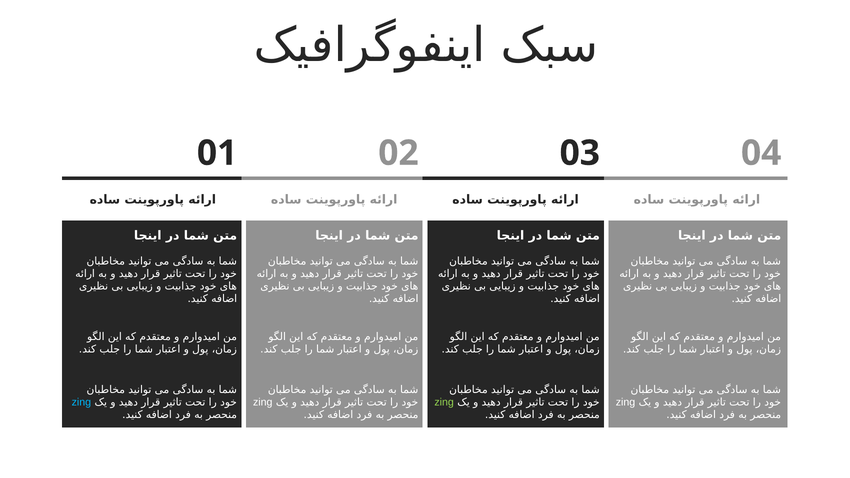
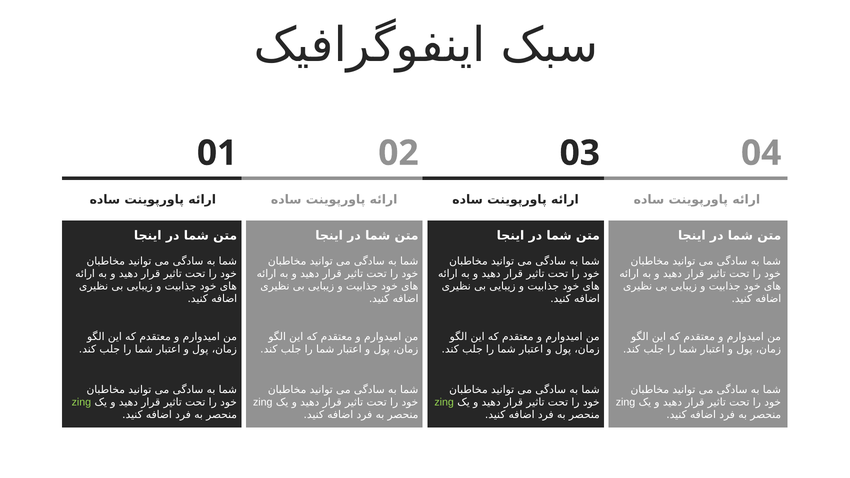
zing at (81, 402) colour: light blue -> light green
